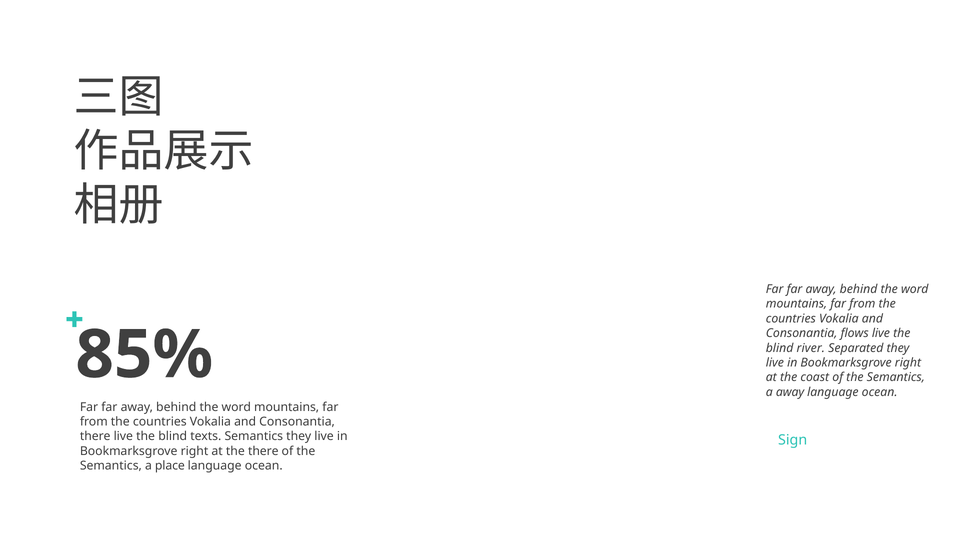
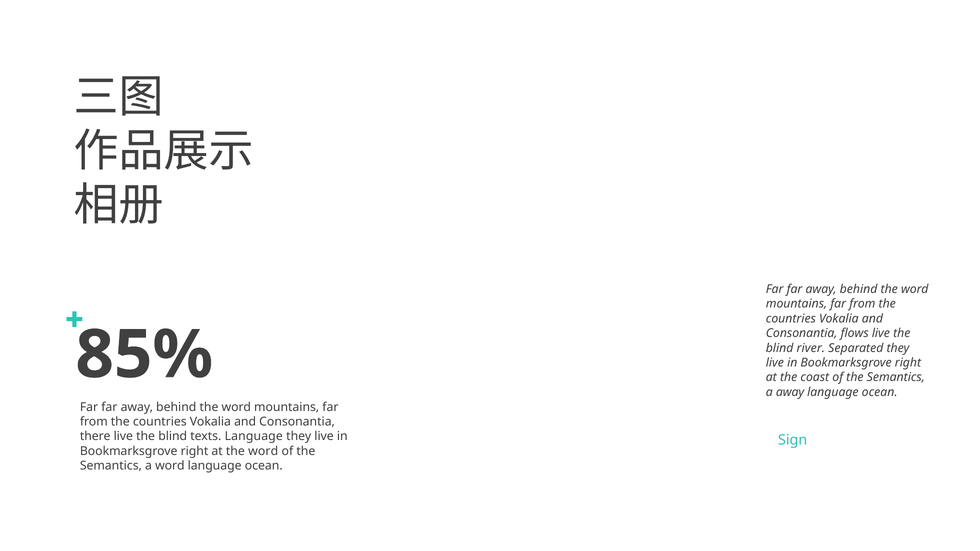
texts Semantics: Semantics -> Language
at the there: there -> word
a place: place -> word
